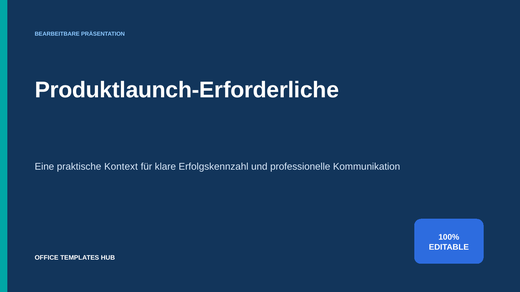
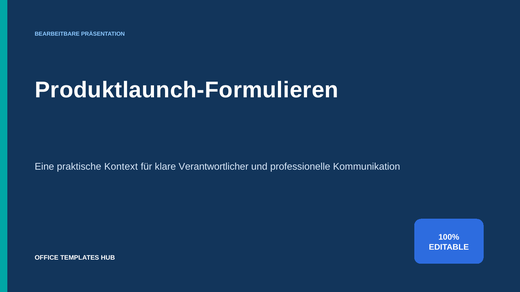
Produktlaunch-Erforderliche: Produktlaunch-Erforderliche -> Produktlaunch-Formulieren
Erfolgskennzahl: Erfolgskennzahl -> Verantwortlicher
